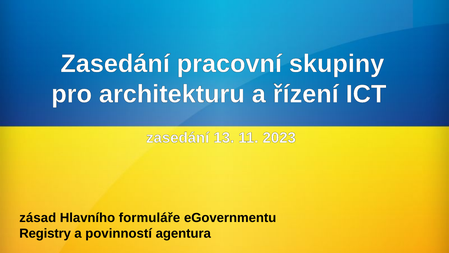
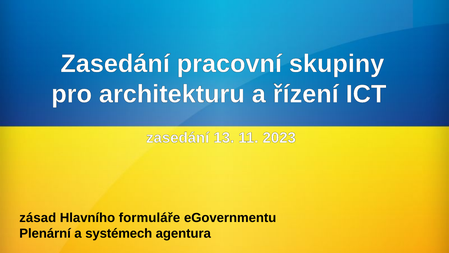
Registry: Registry -> Plenární
povinností: povinností -> systémech
